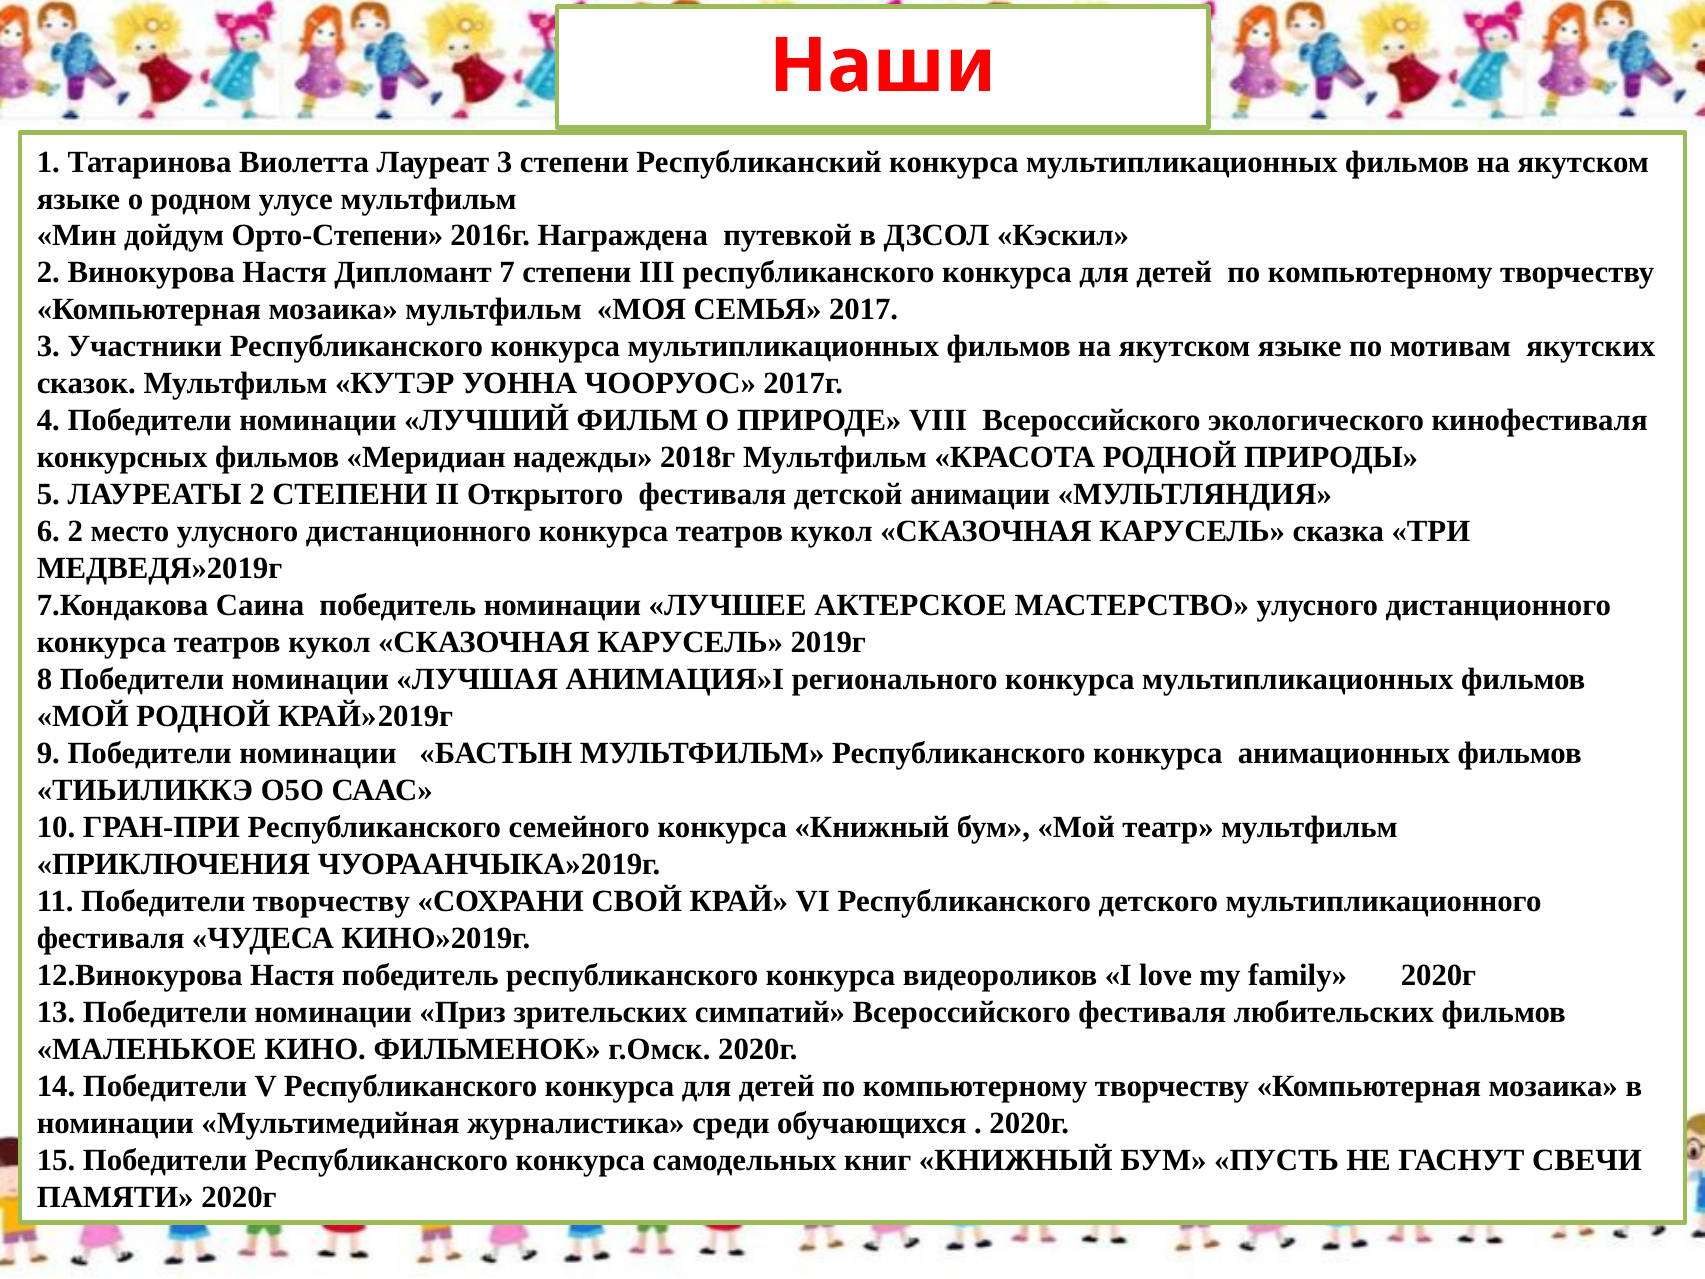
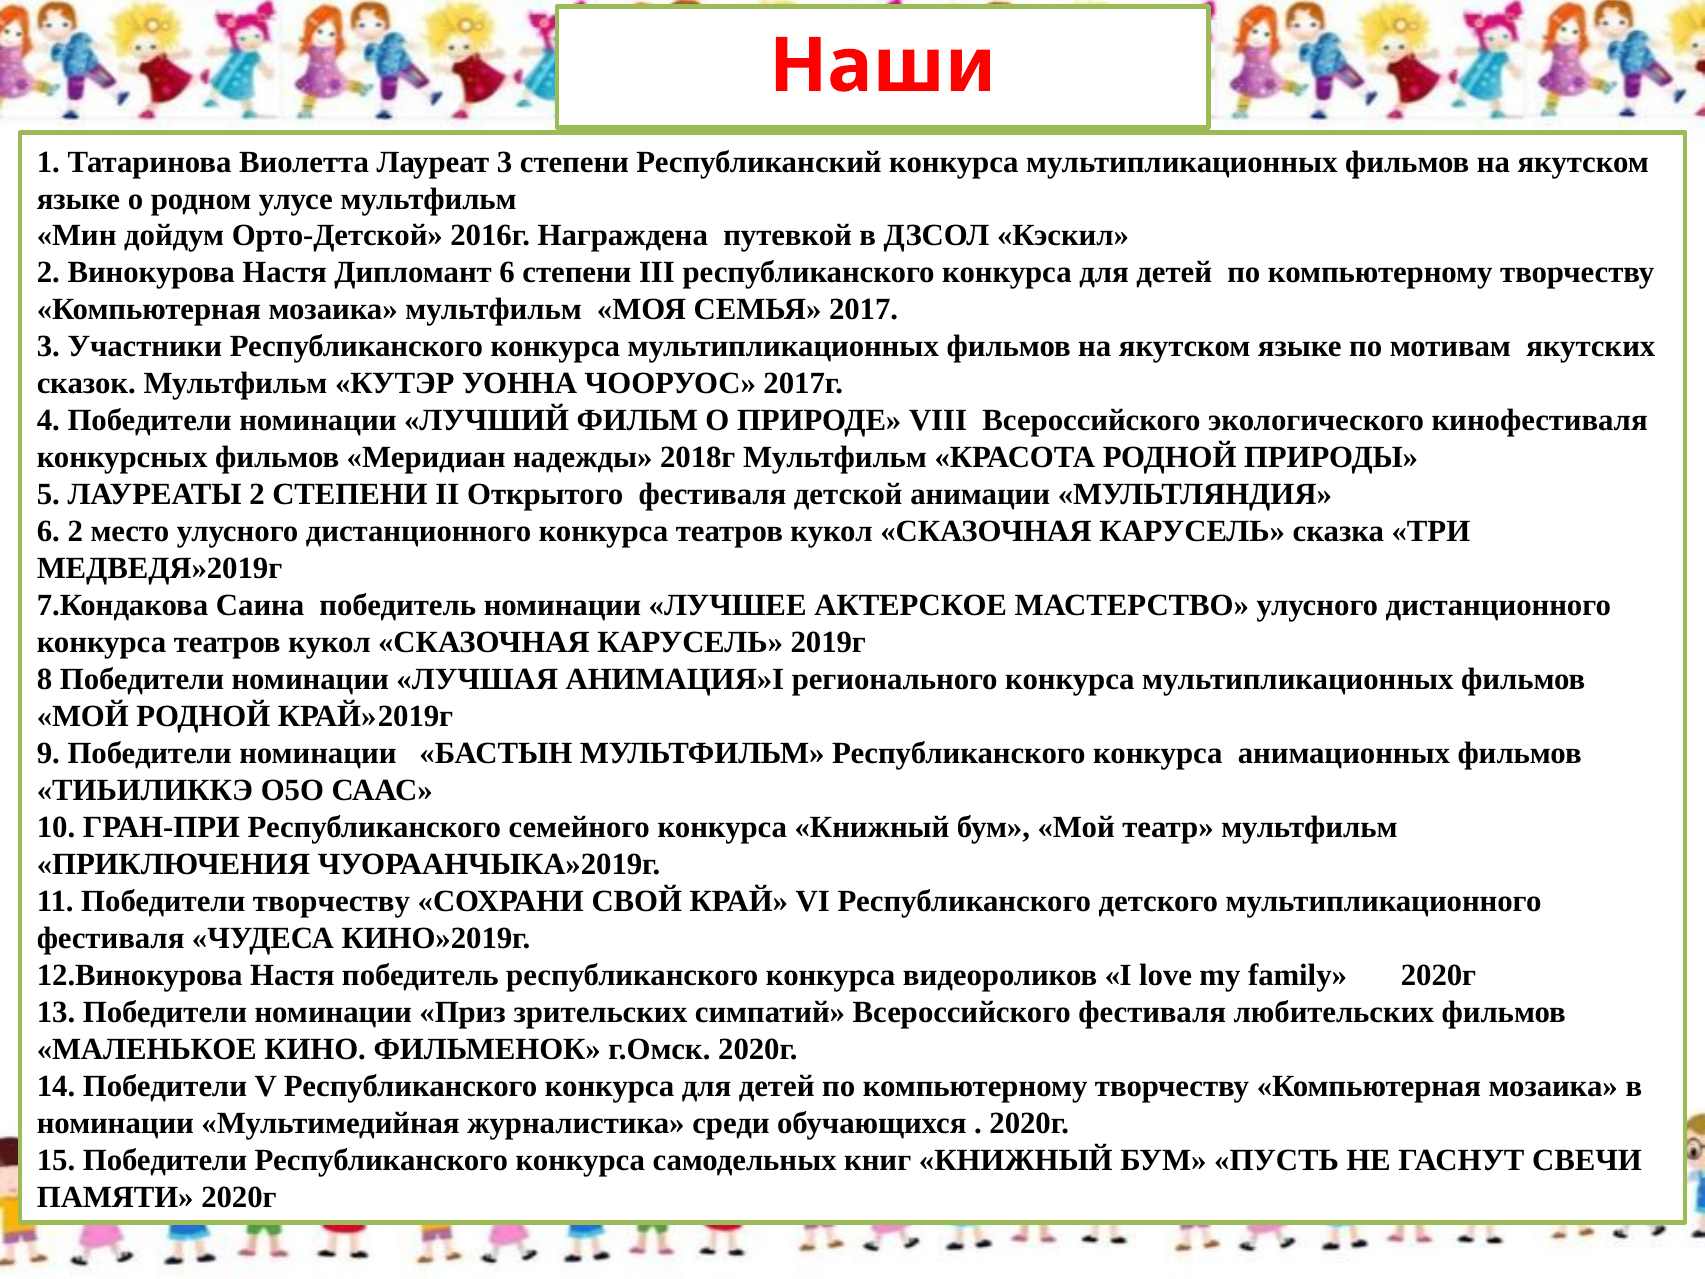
Орто-Степени: Орто-Степени -> Орто-Детской
Дипломант 7: 7 -> 6
